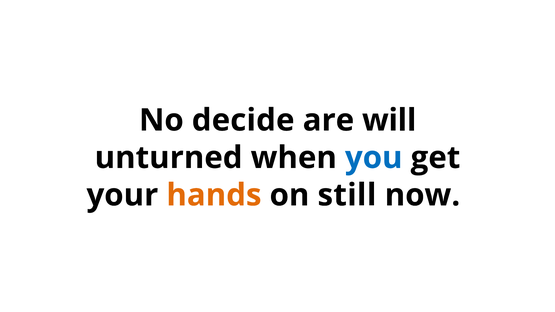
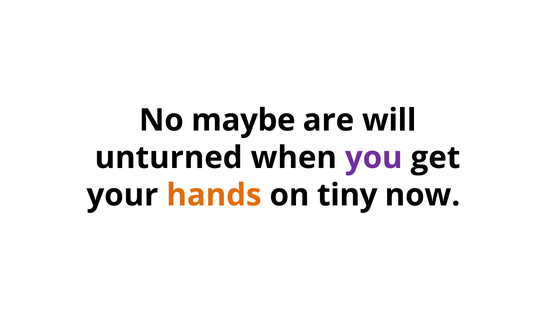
decide: decide -> maybe
you colour: blue -> purple
still: still -> tiny
